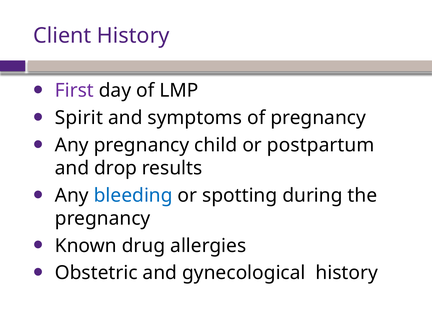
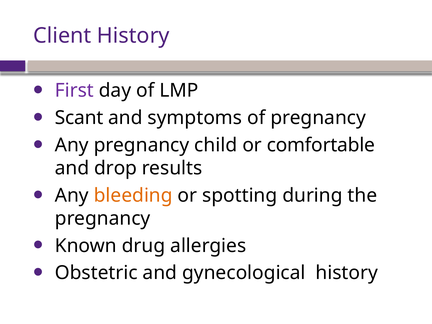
Spirit: Spirit -> Scant
postpartum: postpartum -> comfortable
bleeding colour: blue -> orange
